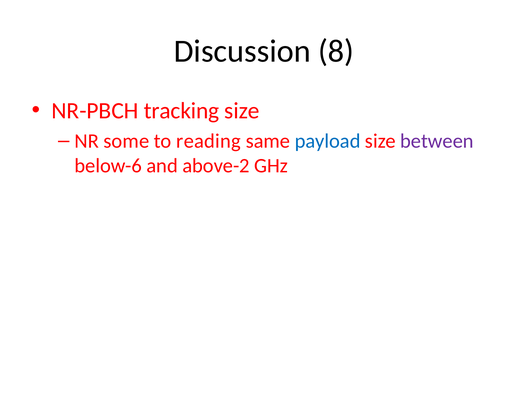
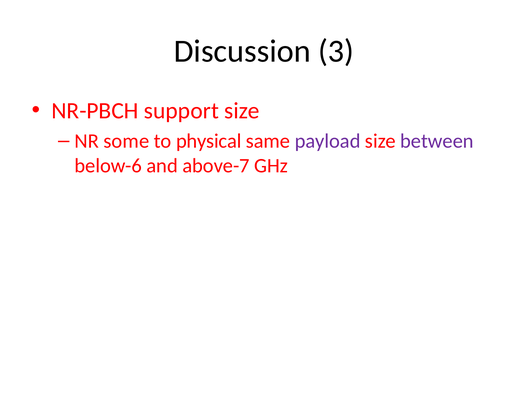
8: 8 -> 3
tracking: tracking -> support
reading: reading -> physical
payload colour: blue -> purple
above-2: above-2 -> above-7
